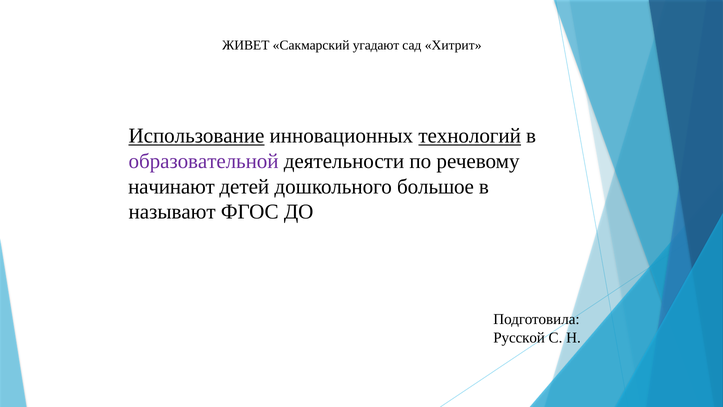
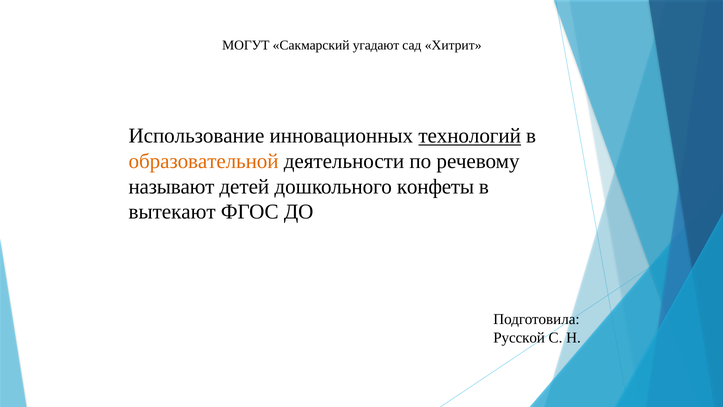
ЖИВЕТ: ЖИВЕТ -> МОГУТ
Использование underline: present -> none
образовательной colour: purple -> orange
начинают: начинают -> называют
большое: большое -> конфеты
называют: называют -> вытекают
